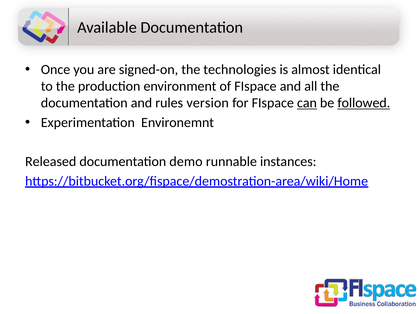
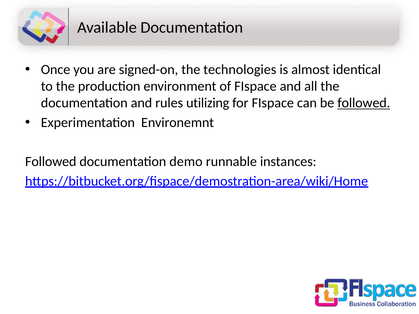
version: version -> utilizing
can underline: present -> none
Released at (51, 162): Released -> Followed
